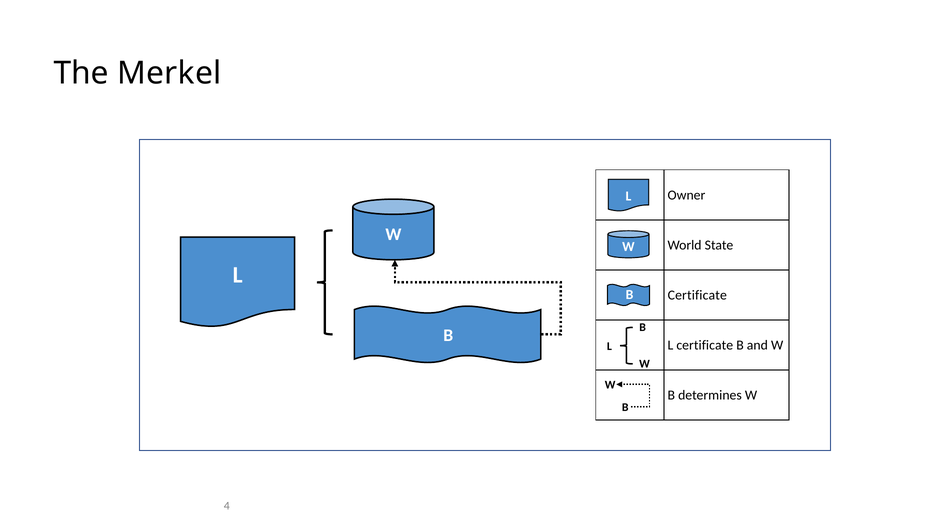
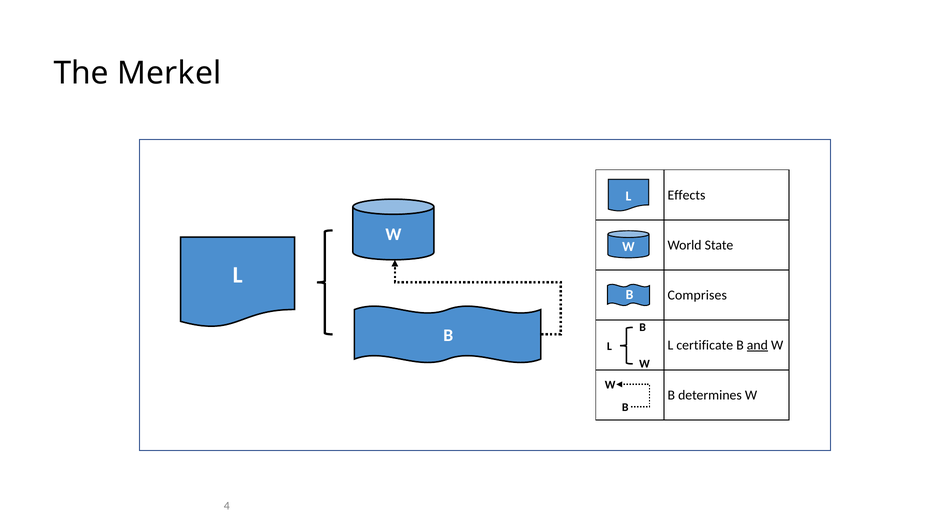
Owner: Owner -> Effects
Certificate at (697, 295): Certificate -> Comprises
and underline: none -> present
